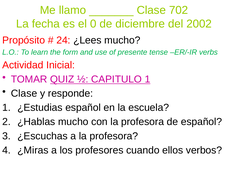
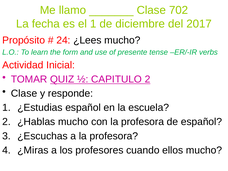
el 0: 0 -> 1
2002: 2002 -> 2017
CAPITULO 1: 1 -> 2
ellos verbos: verbos -> mucho
